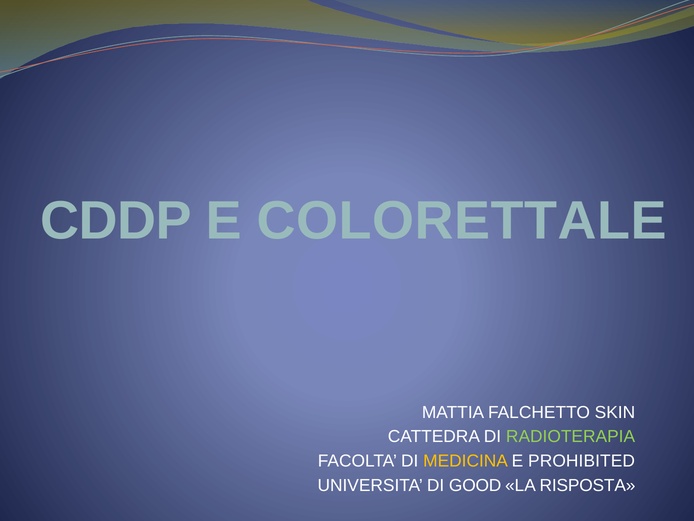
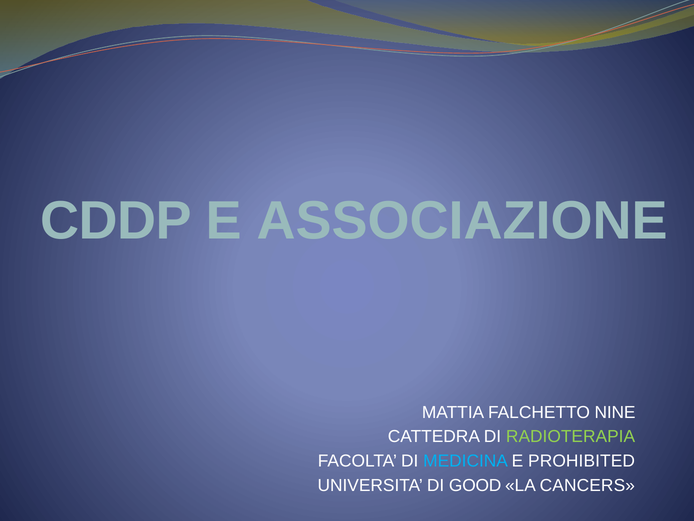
COLORETTALE: COLORETTALE -> ASSOCIAZIONE
SKIN: SKIN -> NINE
MEDICINA colour: yellow -> light blue
RISPOSTA: RISPOSTA -> CANCERS
